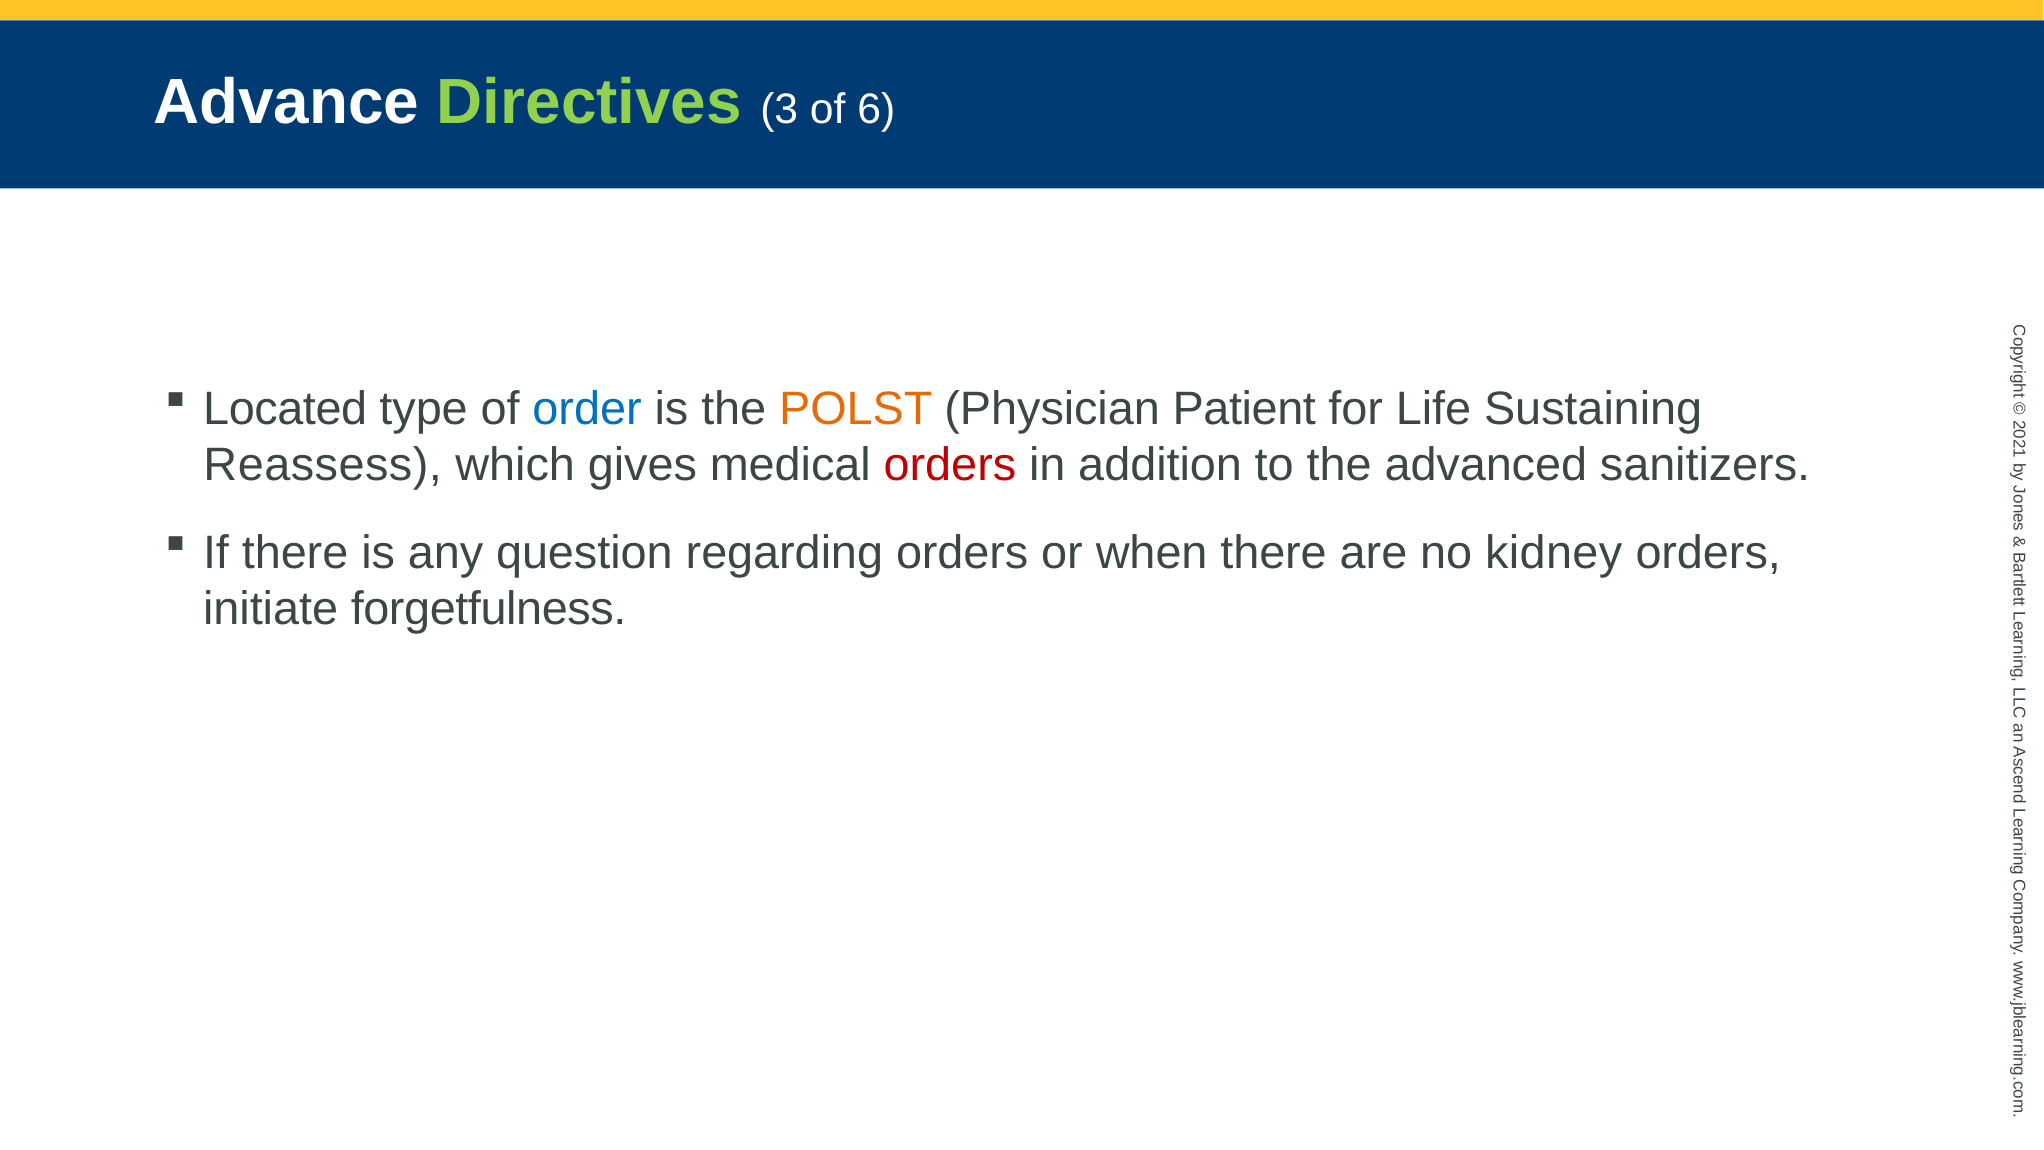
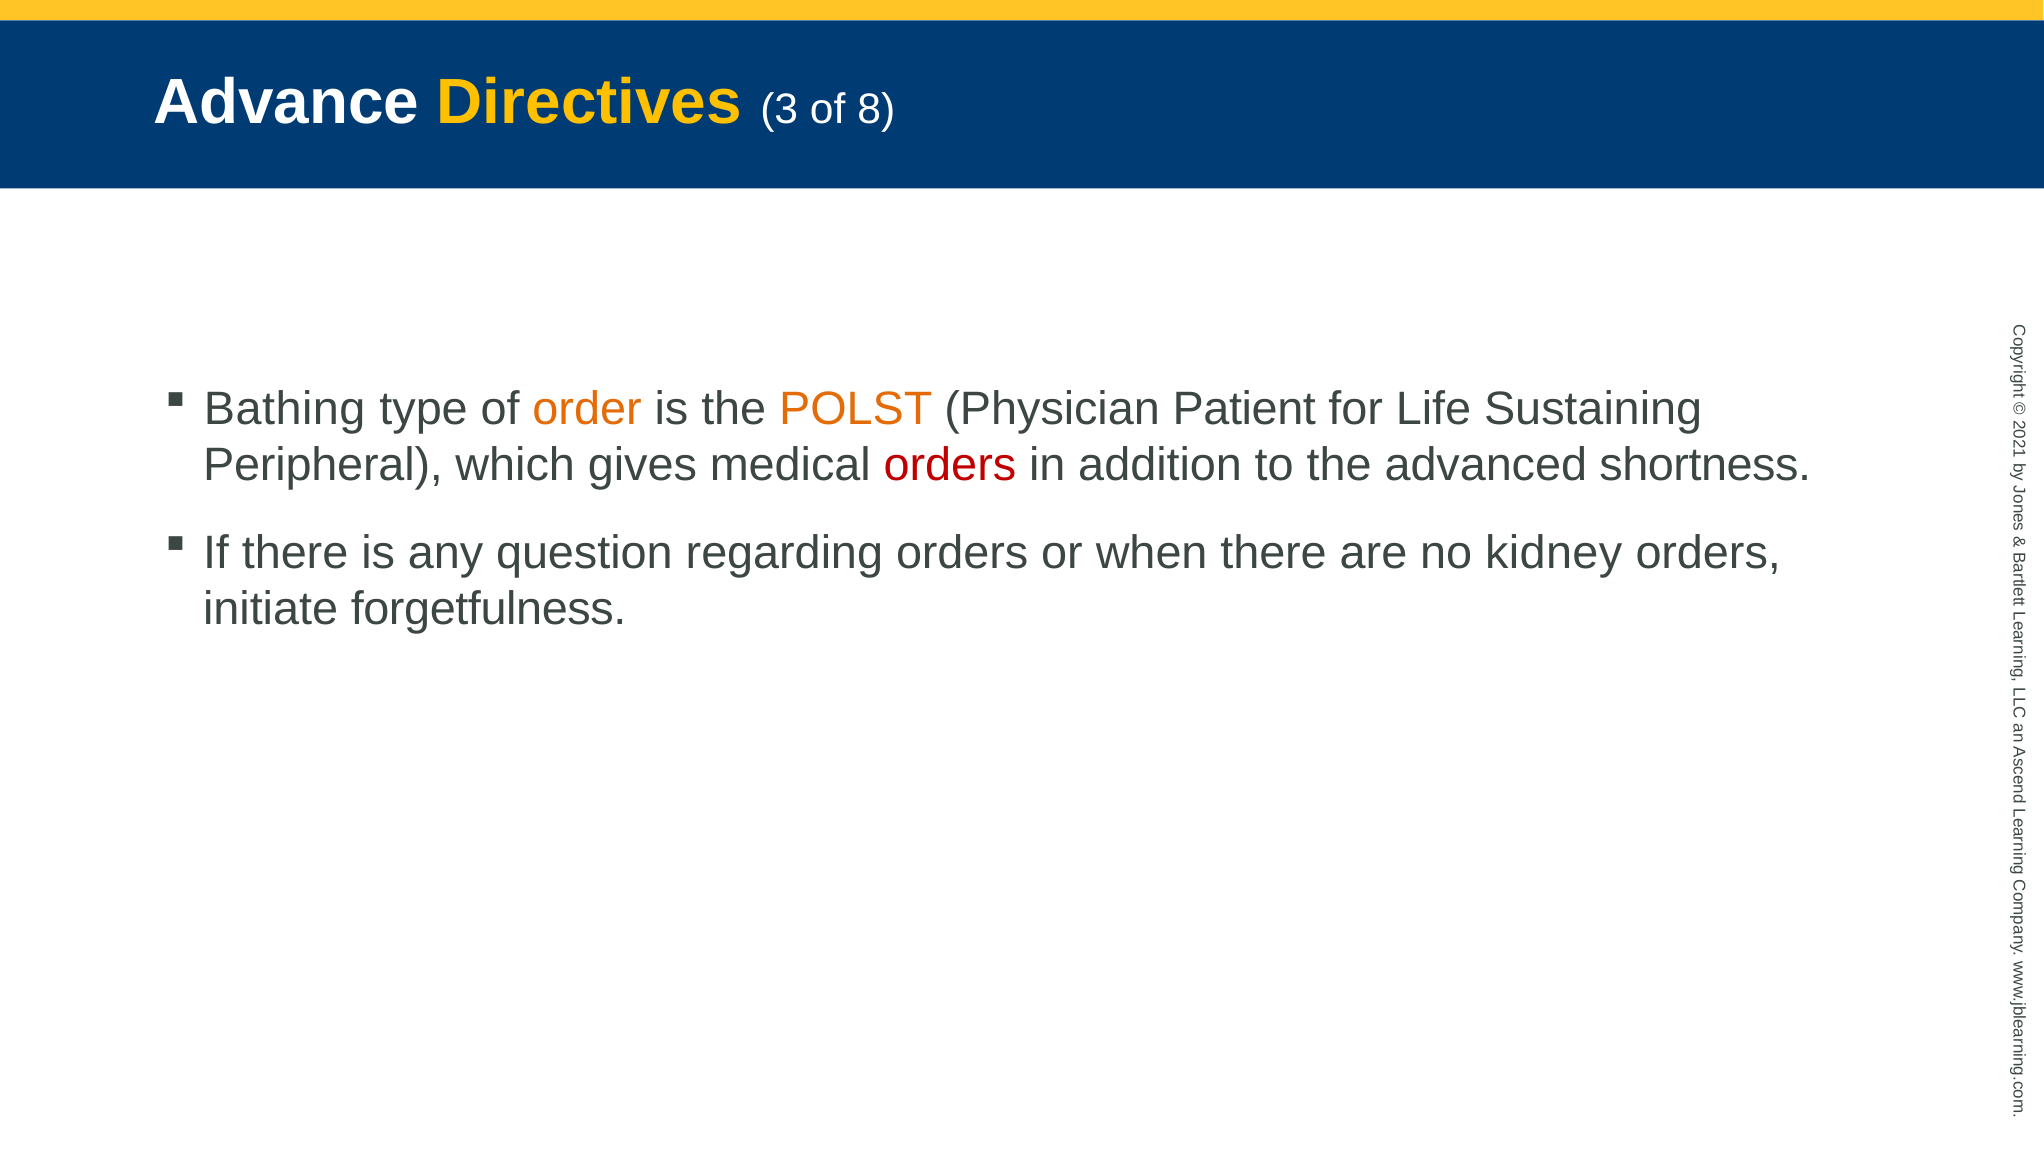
Directives colour: light green -> yellow
6: 6 -> 8
Located: Located -> Bathing
order colour: blue -> orange
Reassess: Reassess -> Peripheral
sanitizers: sanitizers -> shortness
